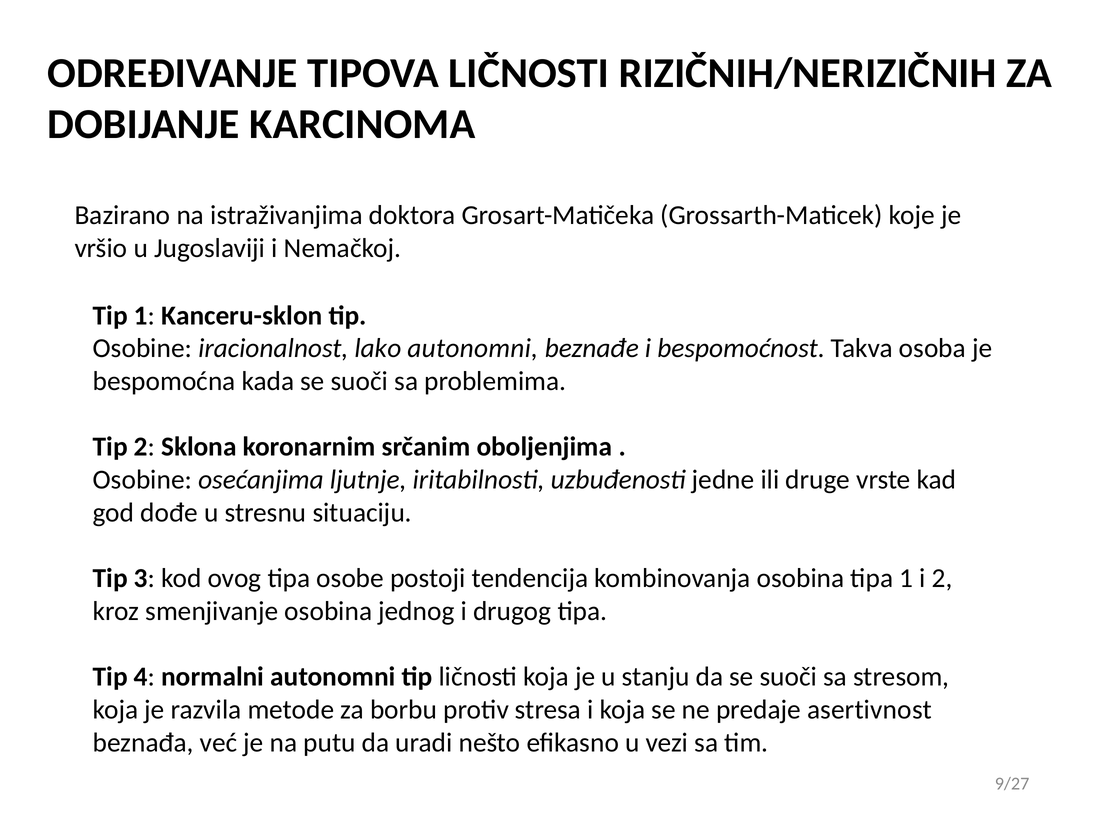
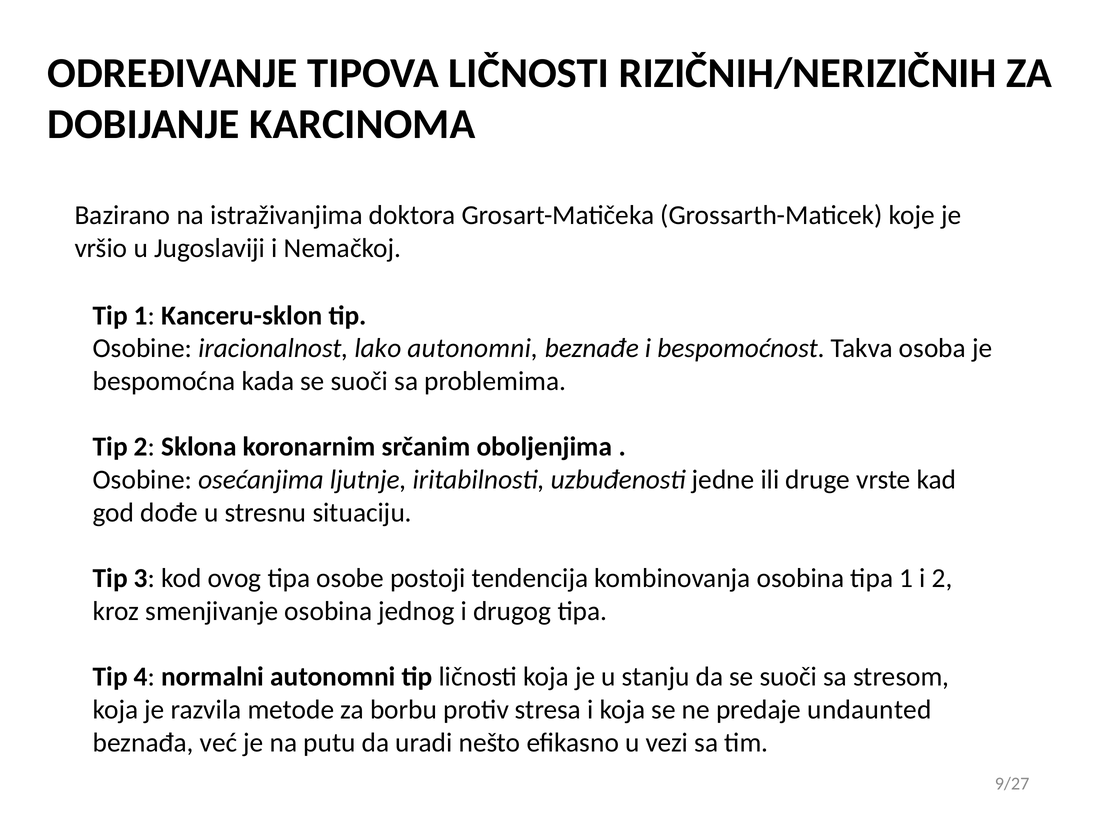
asertivnost: asertivnost -> undaunted
